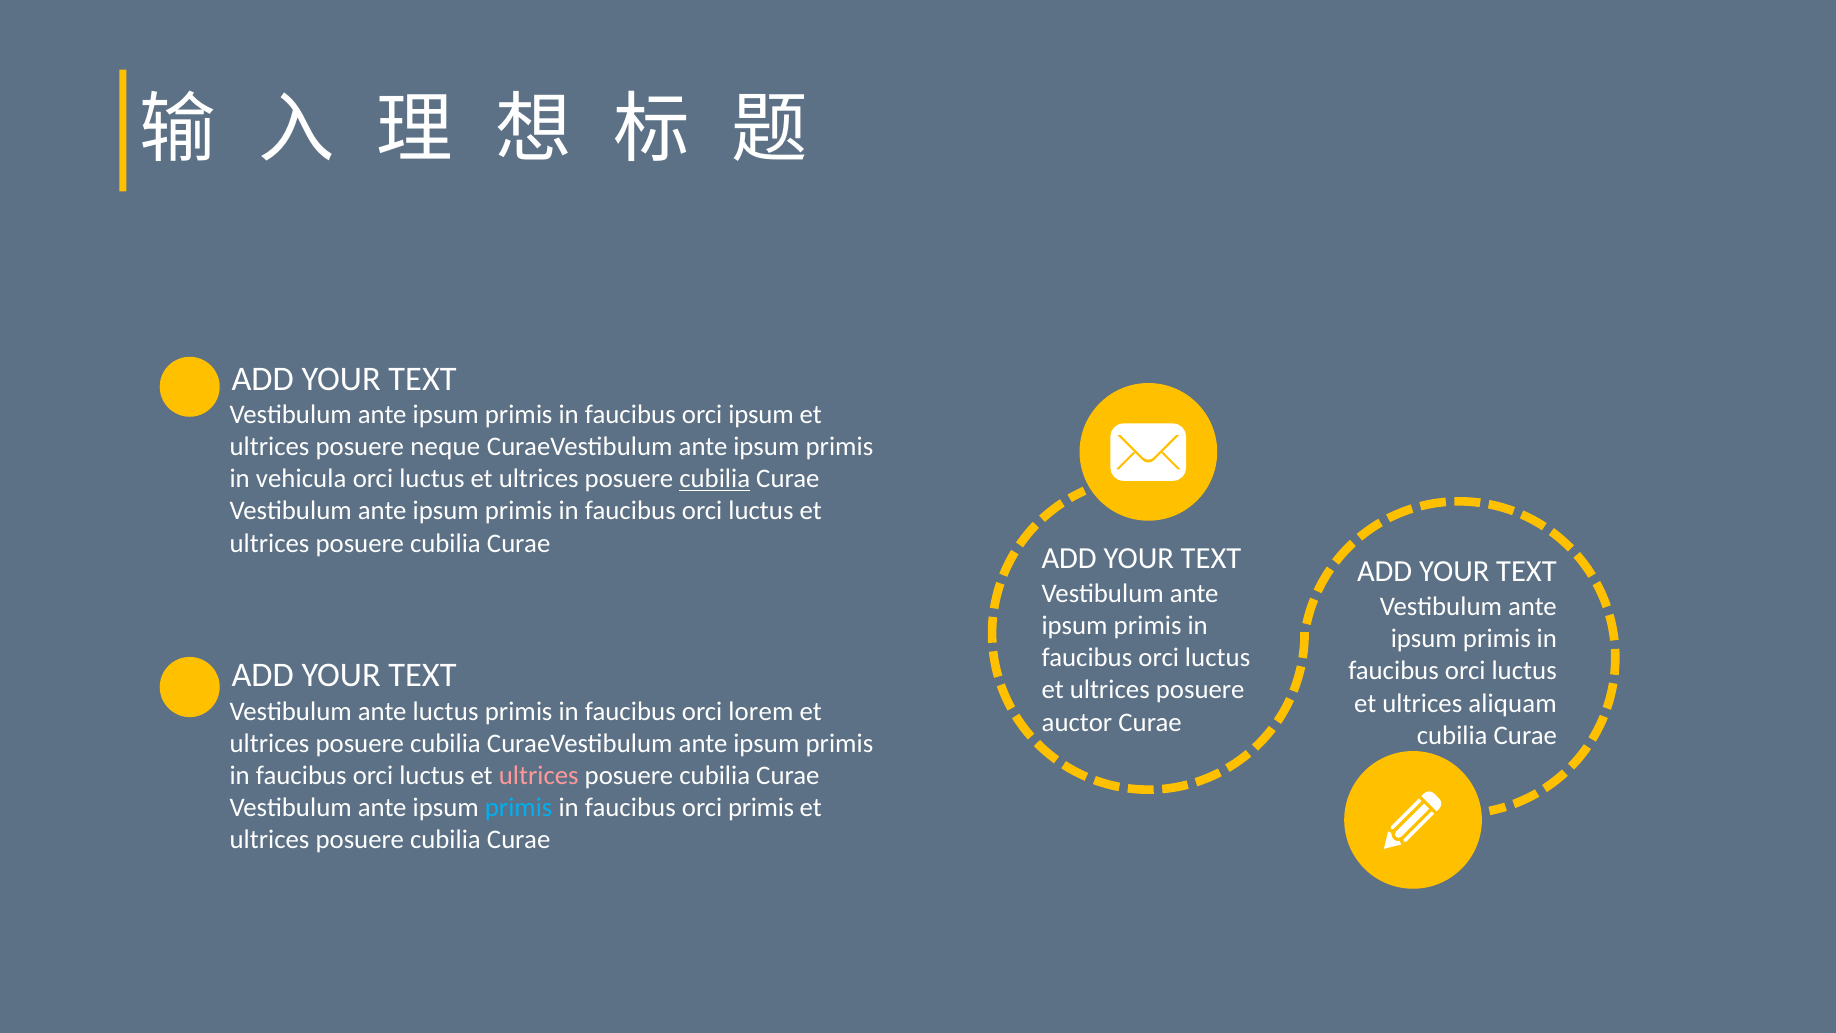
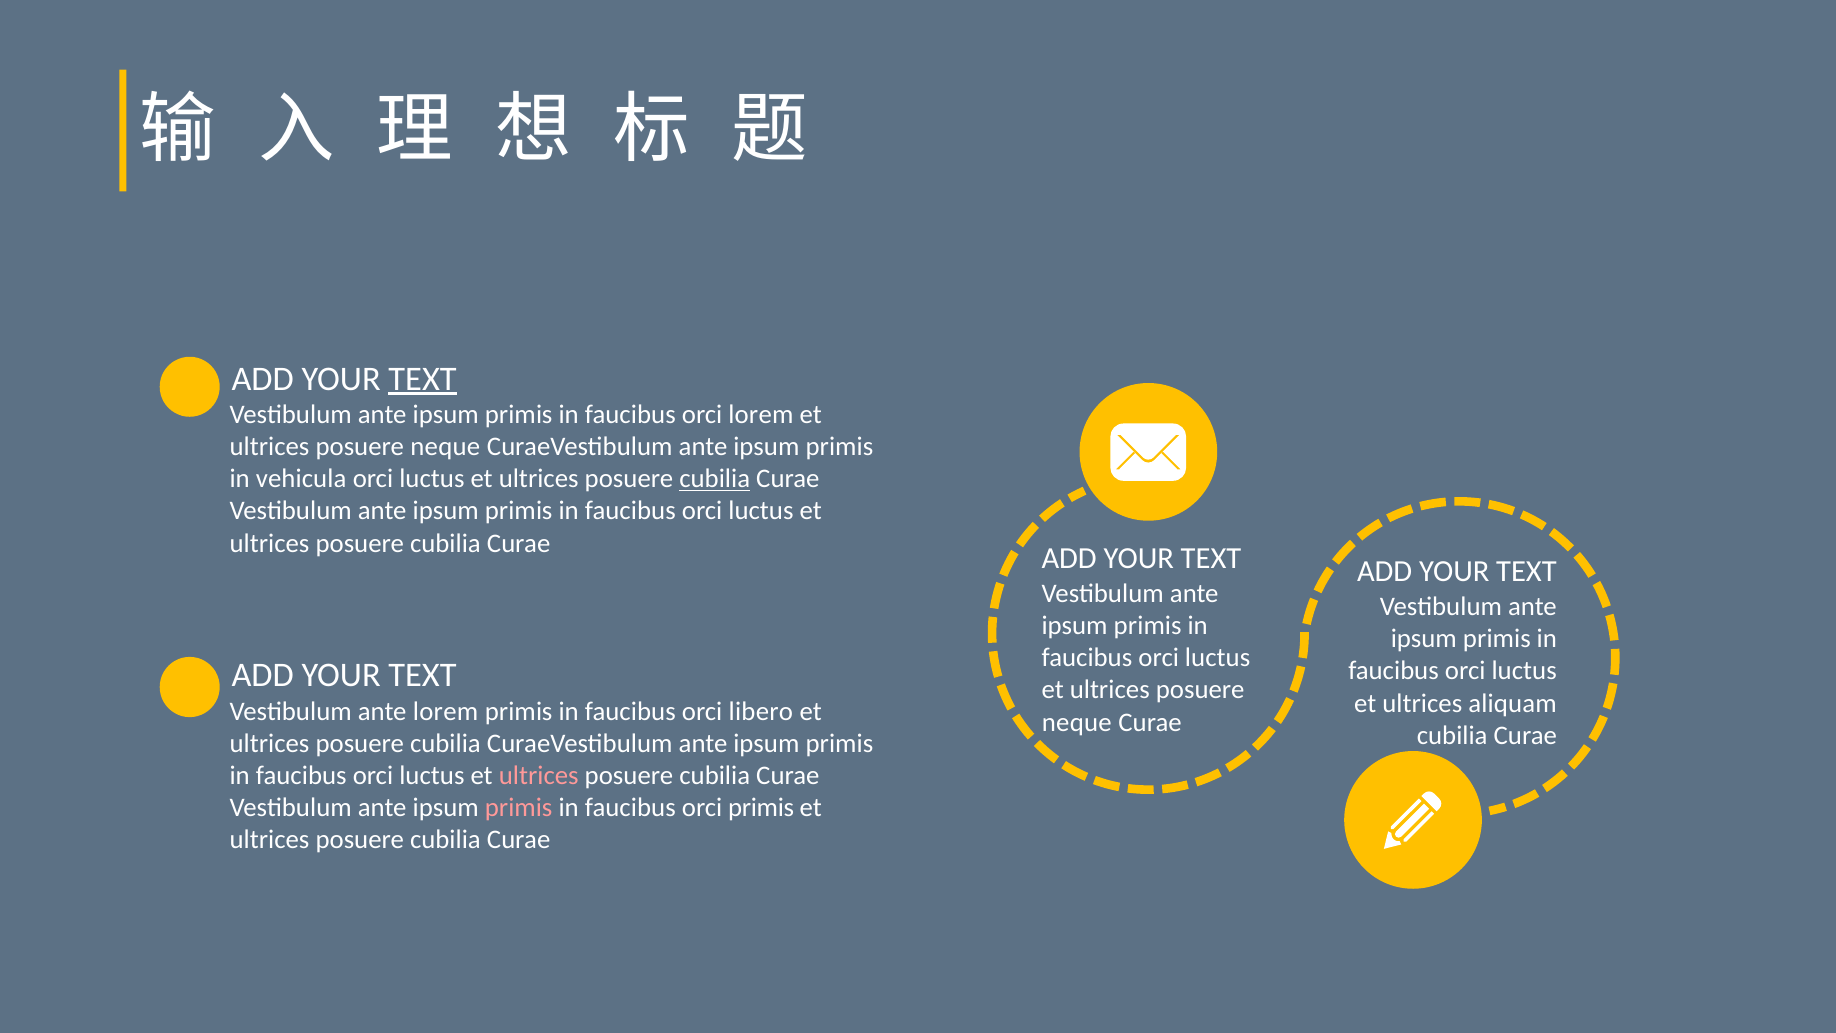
TEXT at (423, 379) underline: none -> present
orci ipsum: ipsum -> lorem
ante luctus: luctus -> lorem
lorem: lorem -> libero
auctor at (1077, 722): auctor -> neque
primis at (519, 807) colour: light blue -> pink
